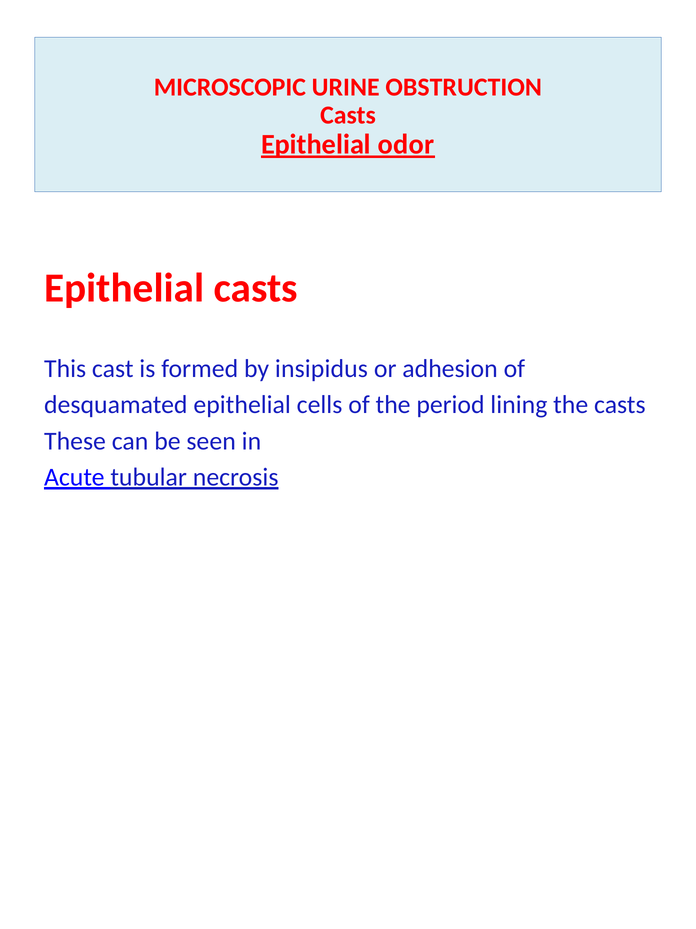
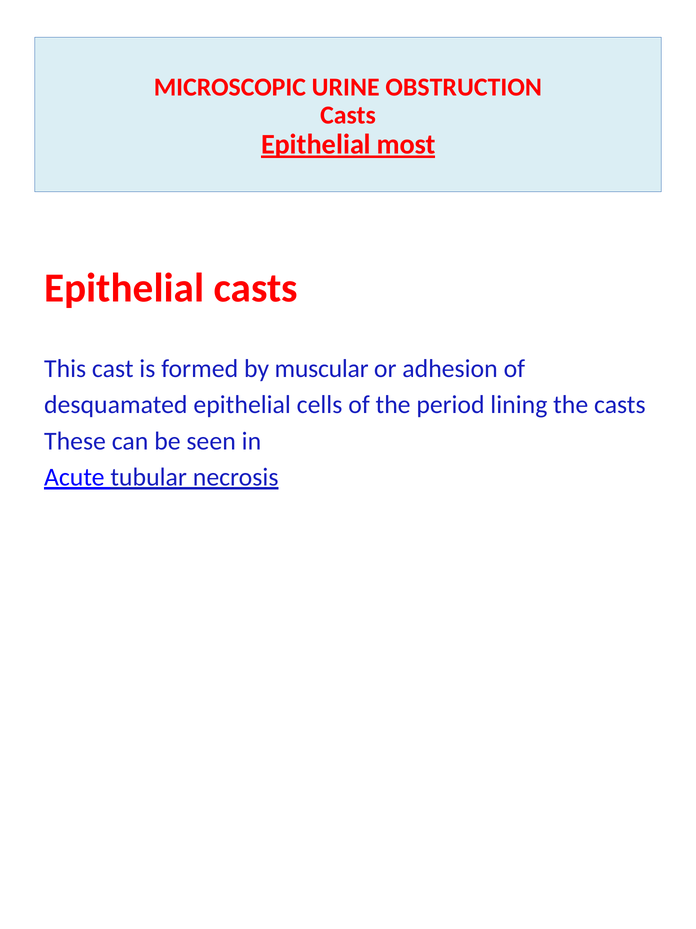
odor: odor -> most
insipidus: insipidus -> muscular
